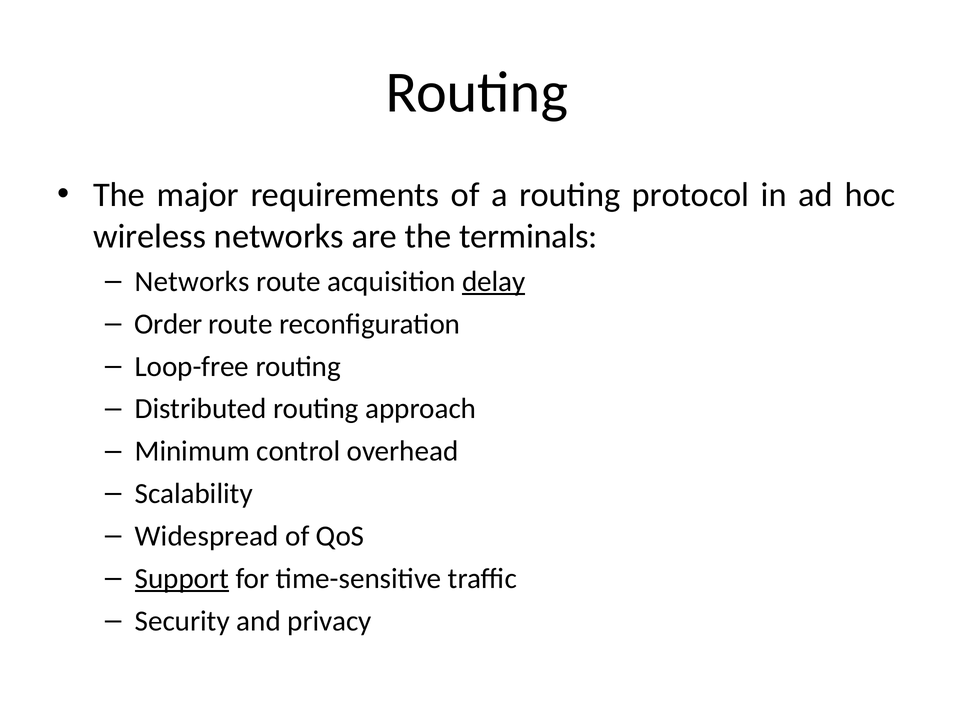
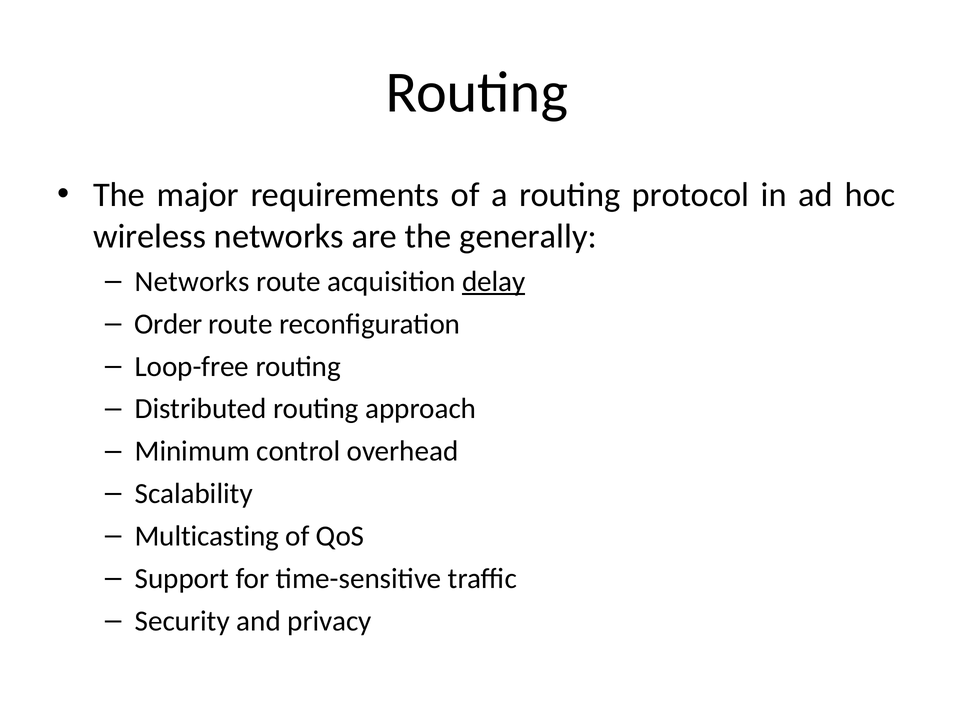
terminals: terminals -> generally
Widespread: Widespread -> Multicasting
Support underline: present -> none
